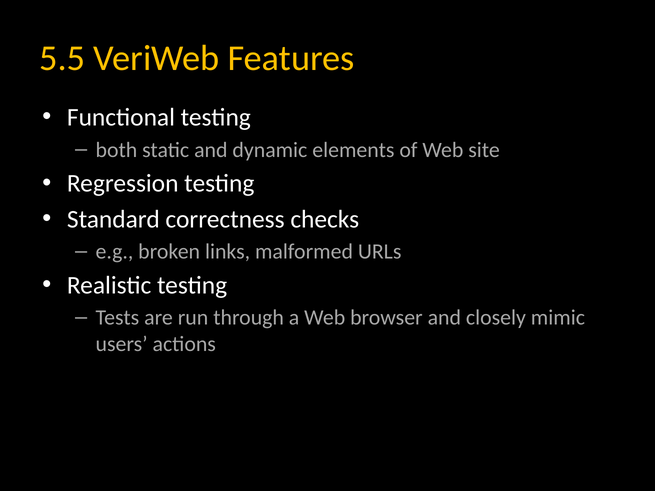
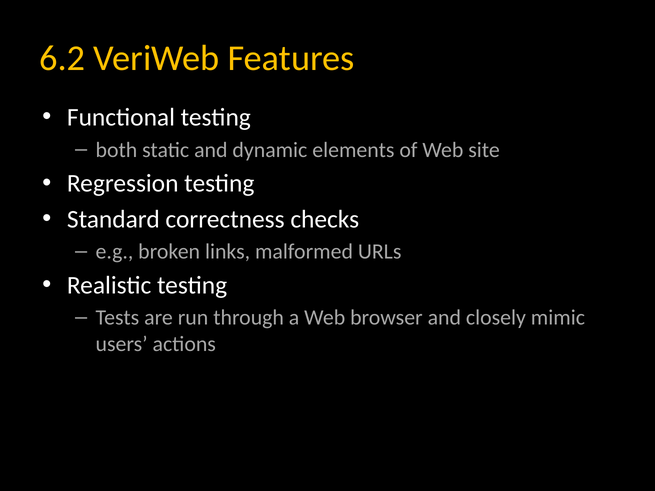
5.5: 5.5 -> 6.2
